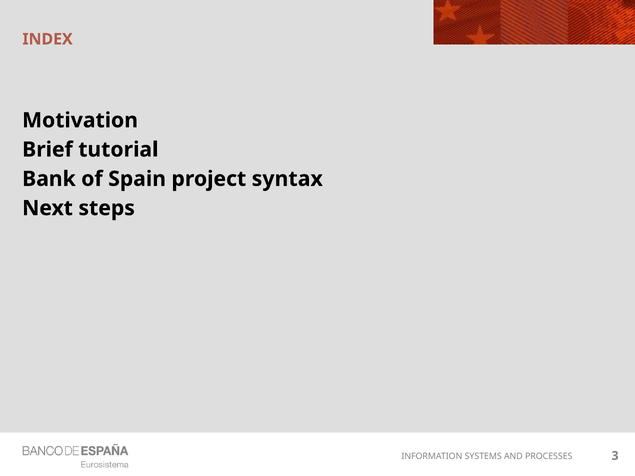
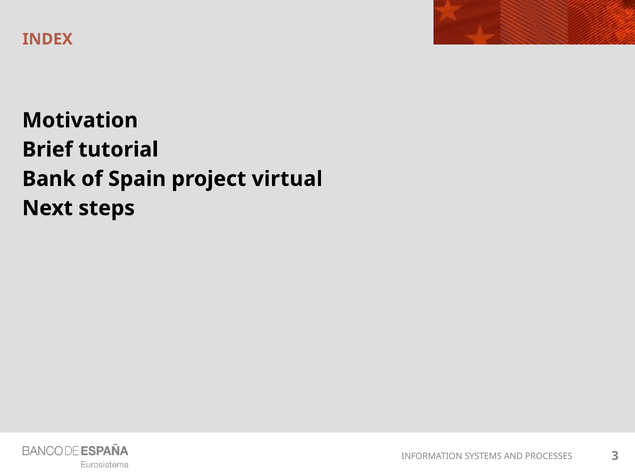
syntax: syntax -> virtual
